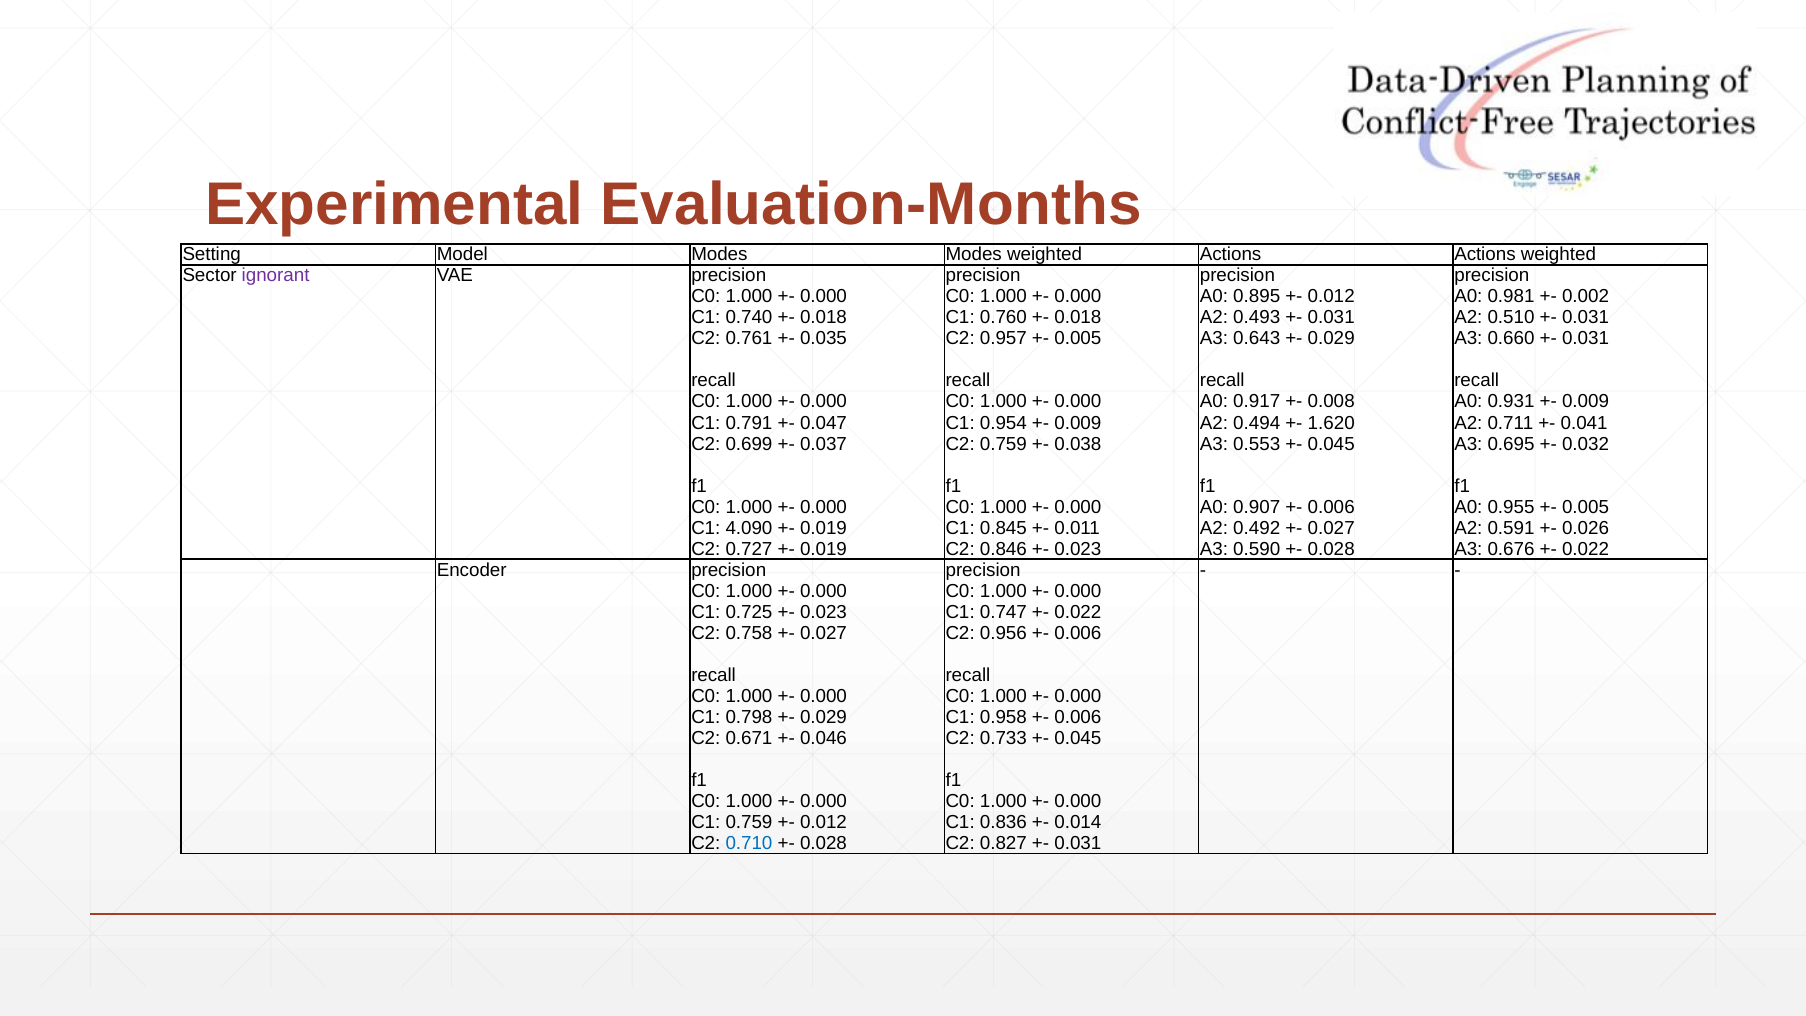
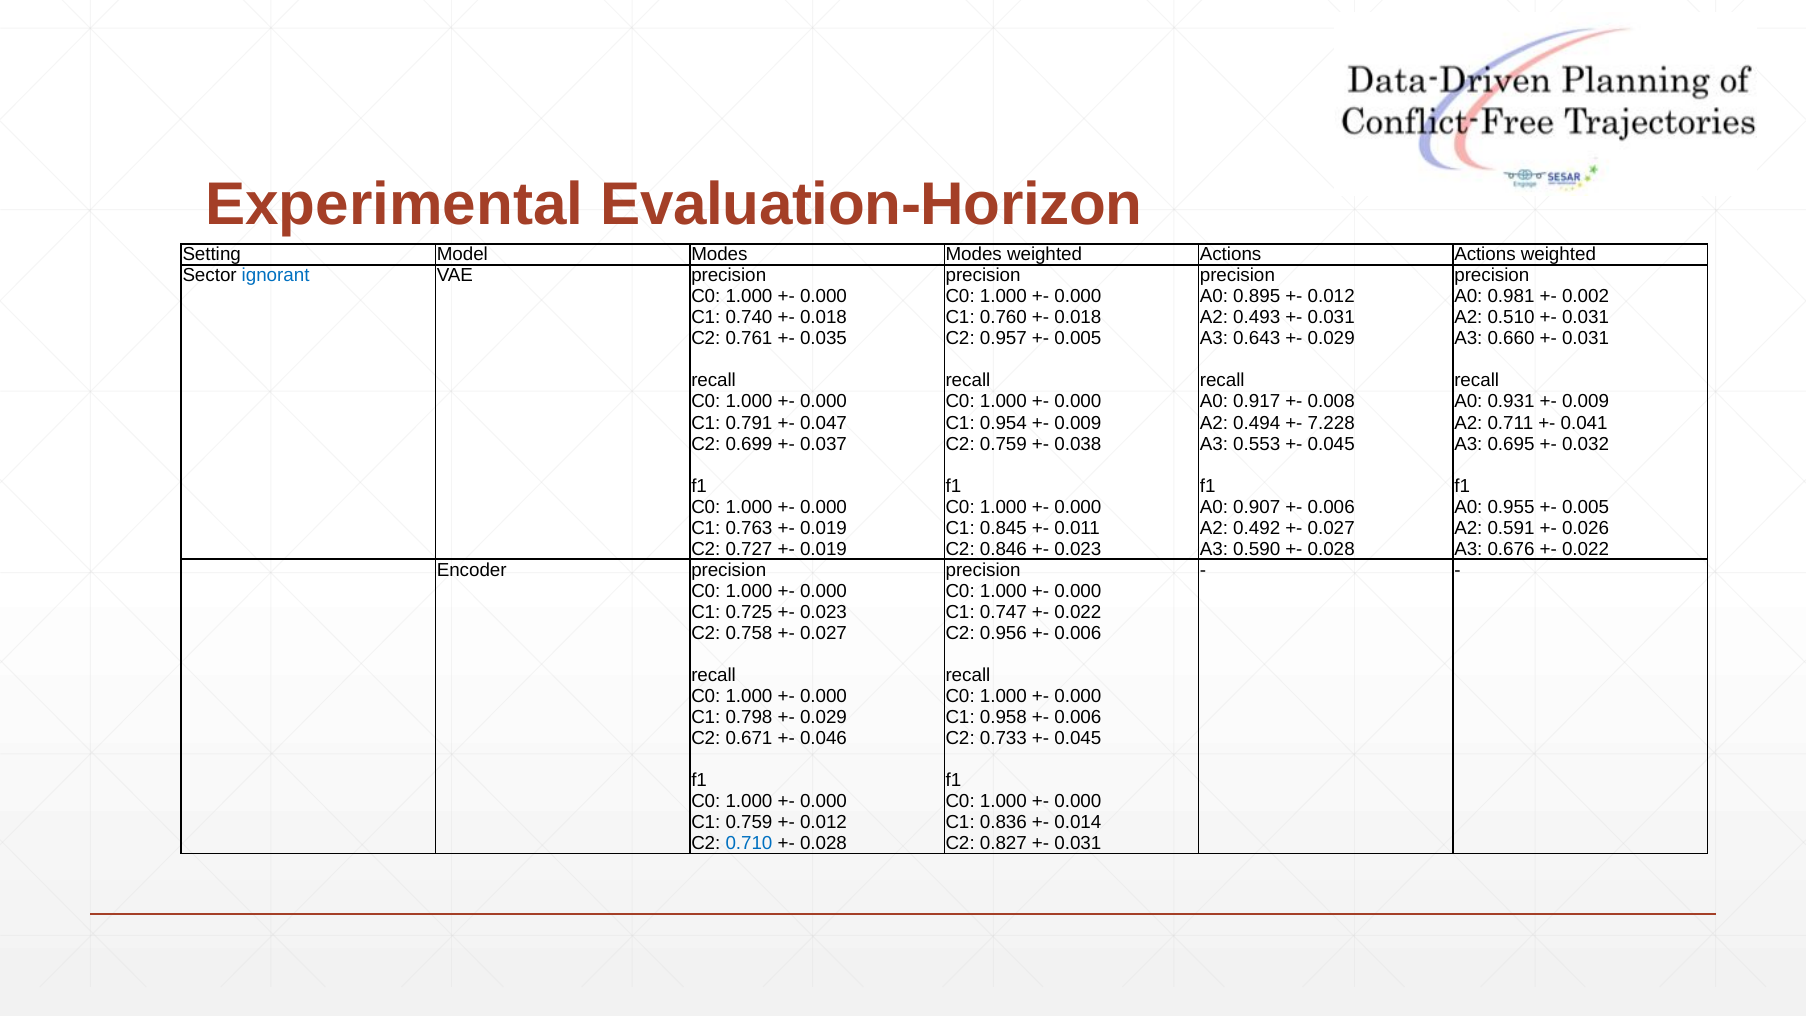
Evaluation-Months: Evaluation-Months -> Evaluation-Horizon
ignorant colour: purple -> blue
1.620: 1.620 -> 7.228
4.090: 4.090 -> 0.763
